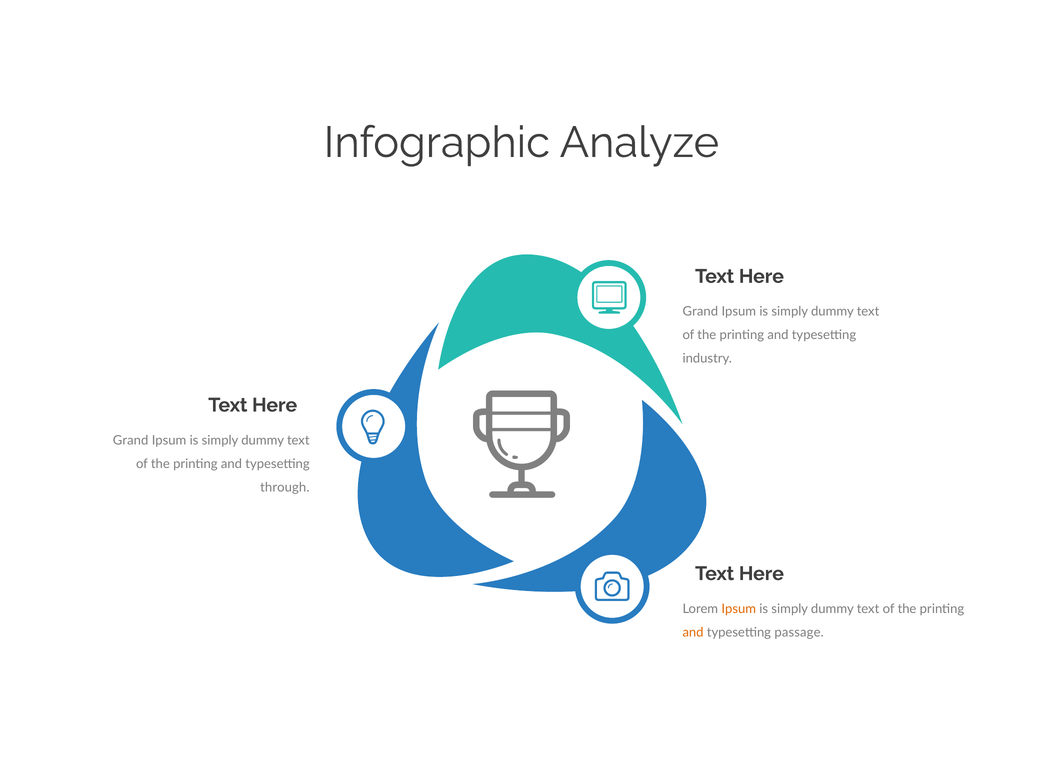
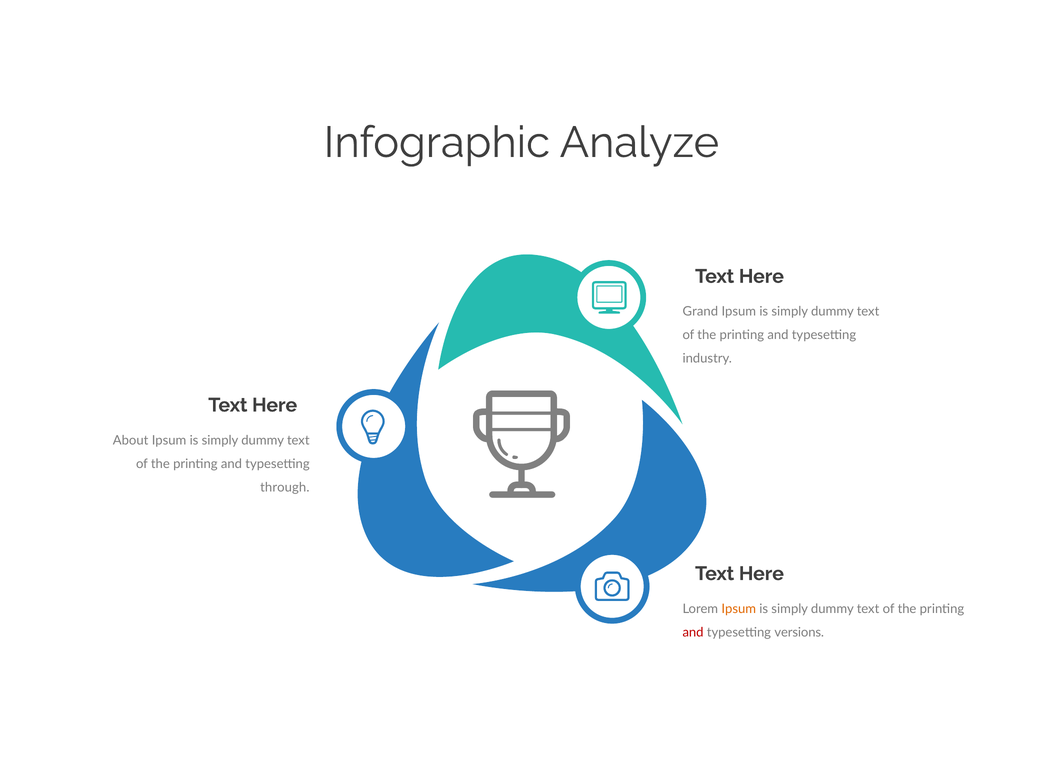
Grand at (131, 440): Grand -> About
and at (693, 632) colour: orange -> red
passage: passage -> versions
